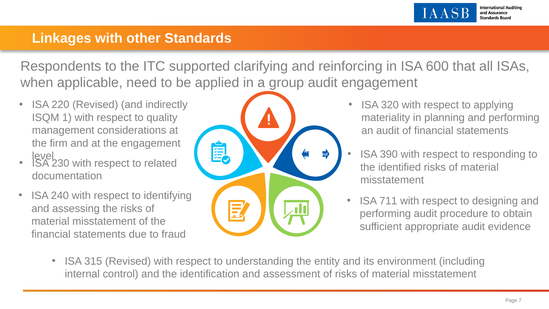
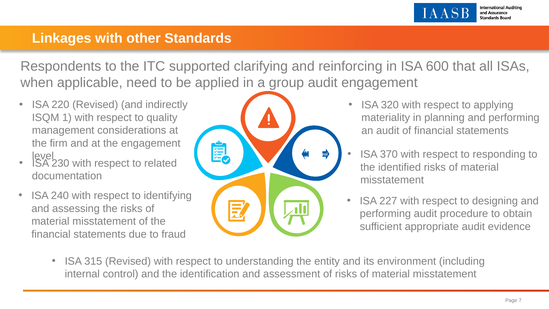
390: 390 -> 370
711: 711 -> 227
